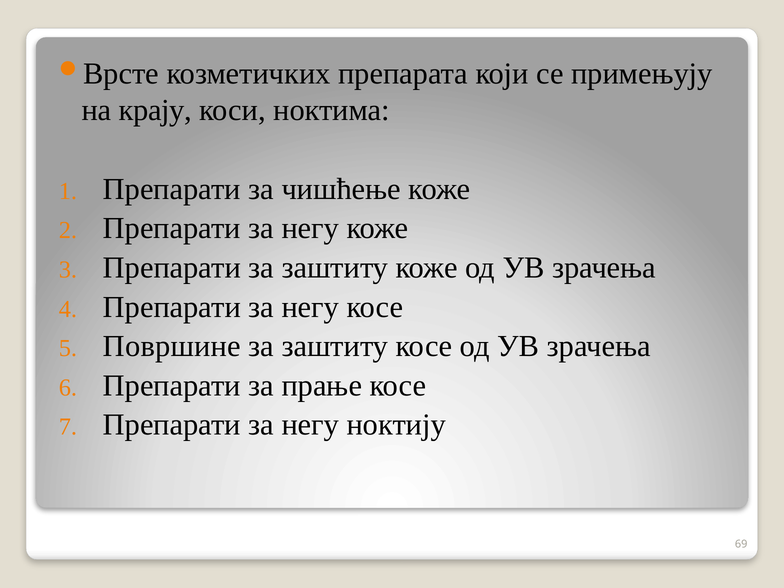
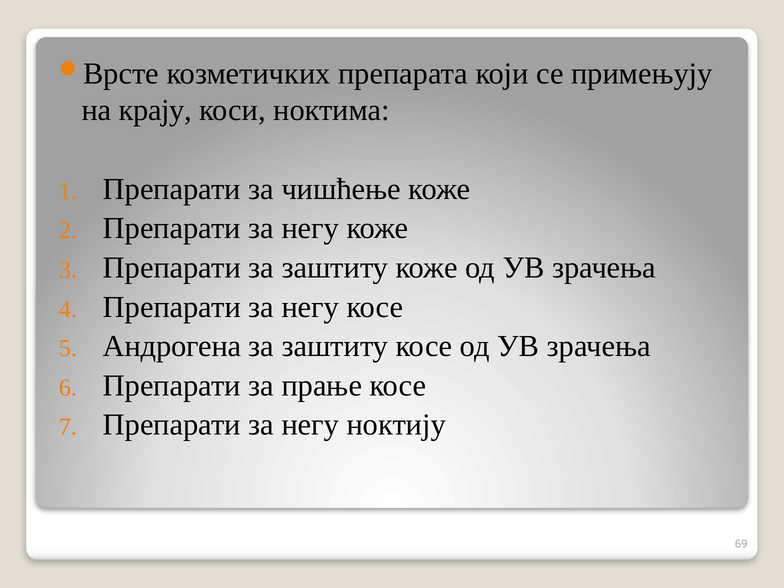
Површине: Површине -> Андрогена
